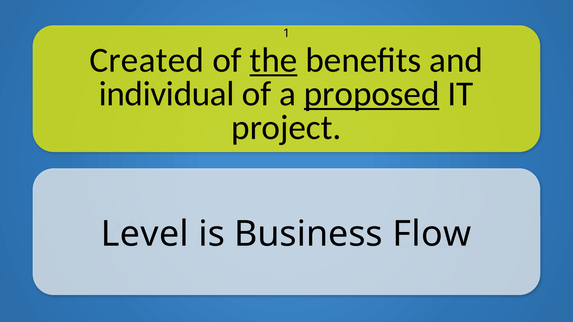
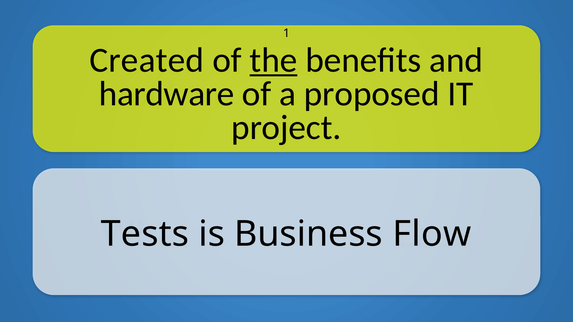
individual: individual -> hardware
proposed underline: present -> none
Level: Level -> Tests
